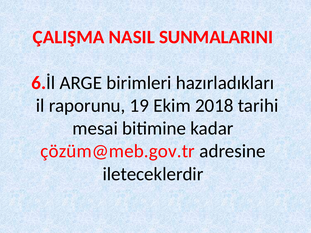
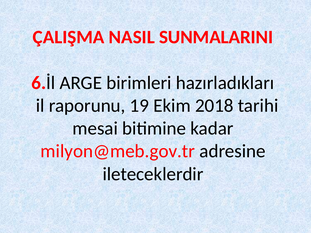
çözüm@meb.gov.tr: çözüm@meb.gov.tr -> milyon@meb.gov.tr
